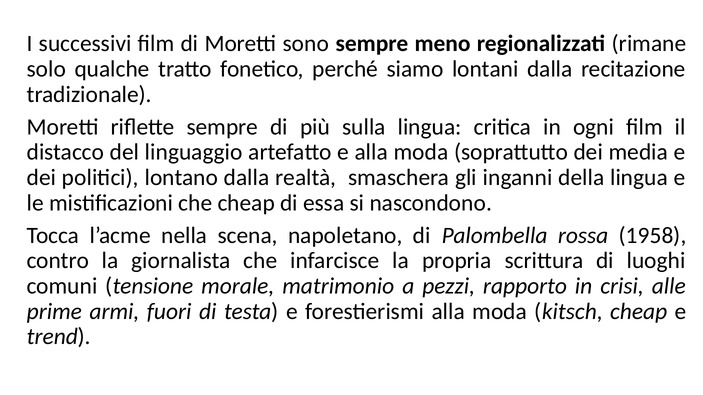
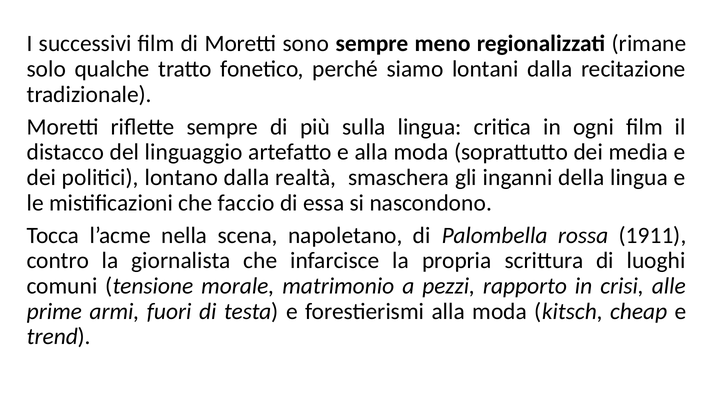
che cheap: cheap -> faccio
1958: 1958 -> 1911
